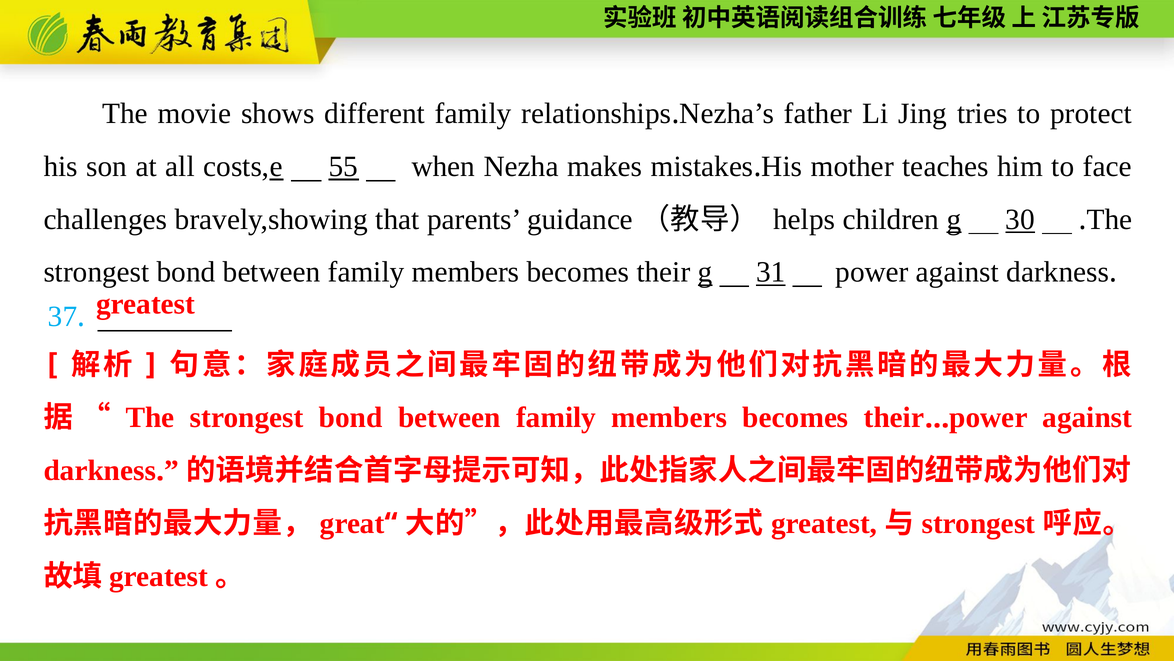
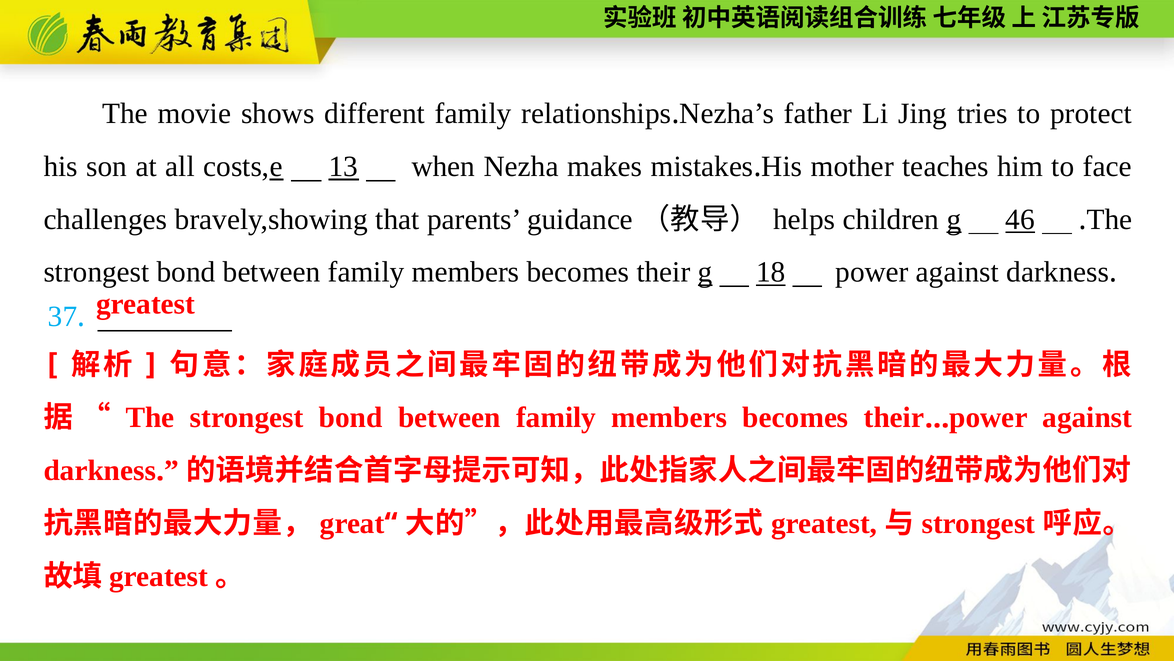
55: 55 -> 13
30: 30 -> 46
31: 31 -> 18
